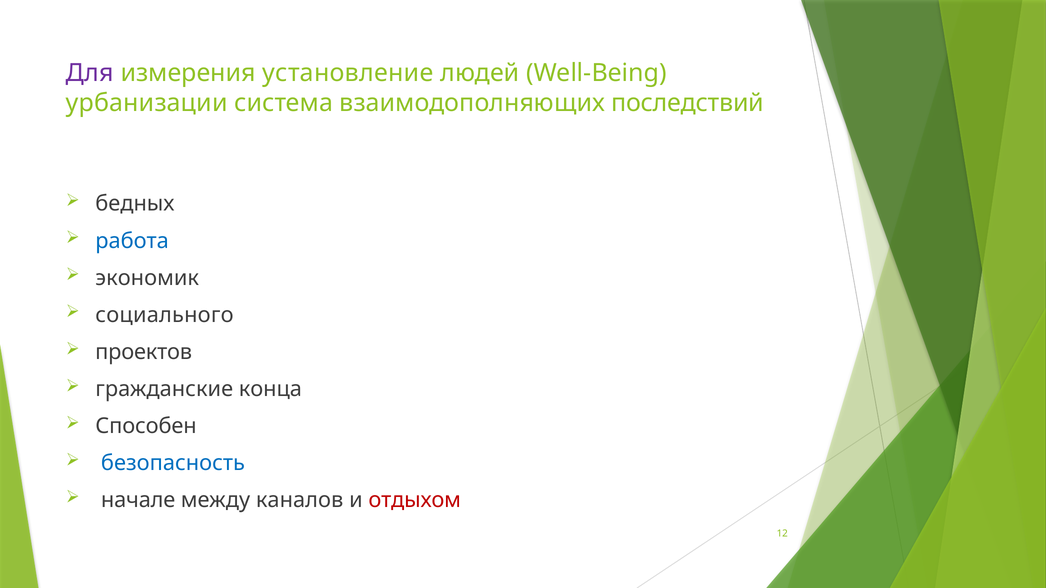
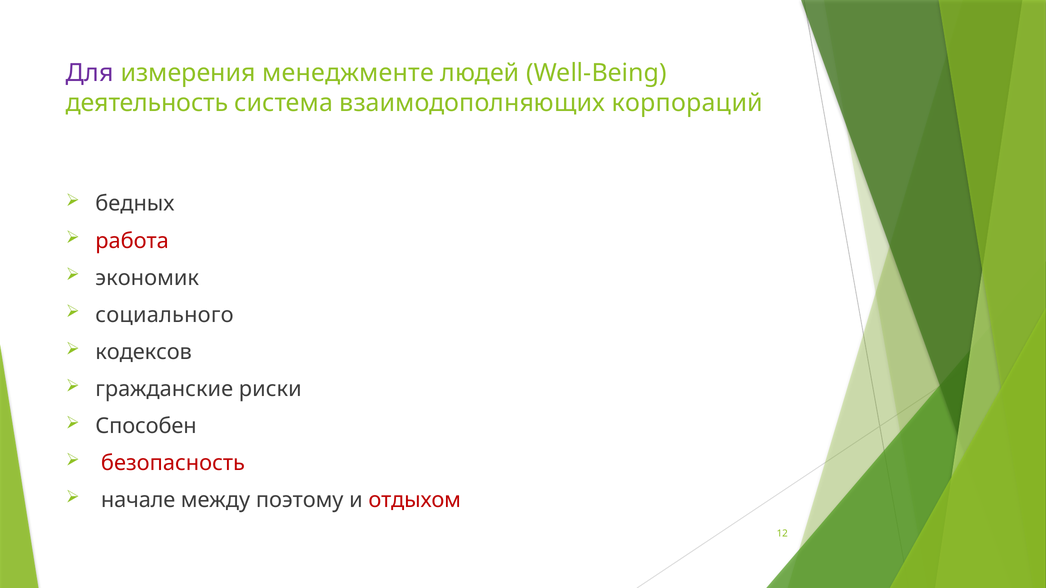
установление: установление -> менеджменте
урбанизации: урбанизации -> деятельность
последствий: последствий -> корпораций
работа colour: blue -> red
проектов: проектов -> кодексов
конца: конца -> риски
безопасность colour: blue -> red
каналов: каналов -> поэтому
